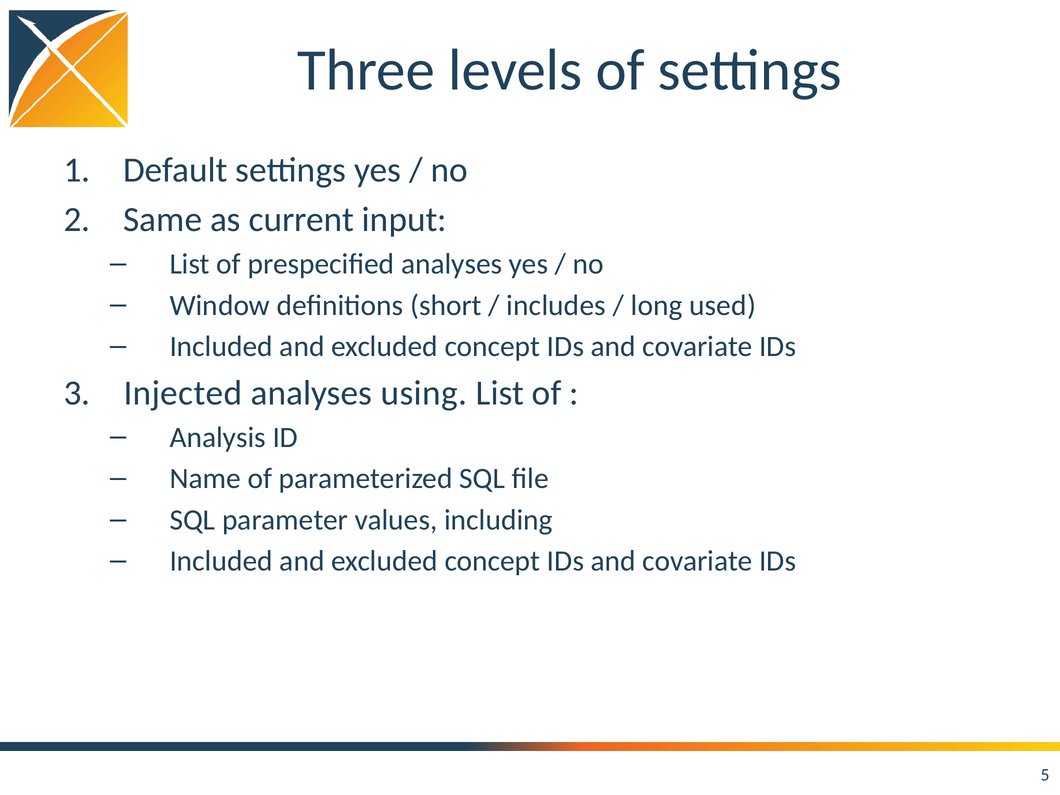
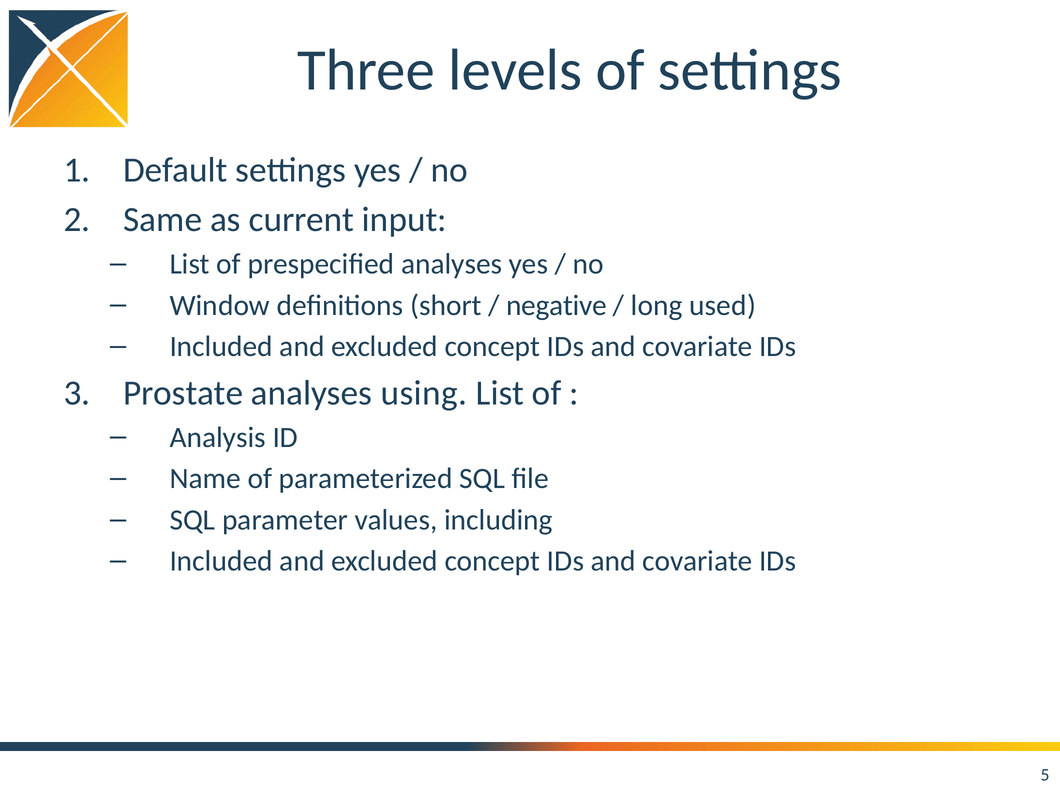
includes: includes -> negative
Injected: Injected -> Prostate
